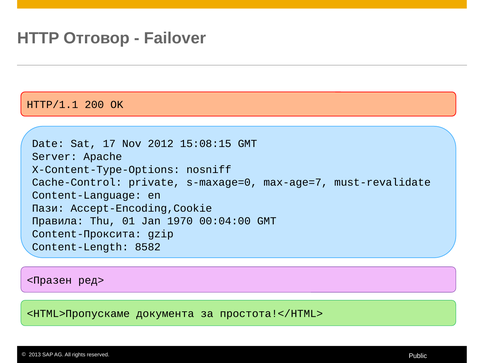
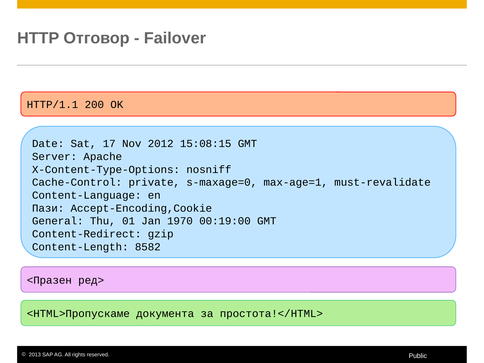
max-age=7: max-age=7 -> max-age=1
Правила: Правила -> General
00:04:00: 00:04:00 -> 00:19:00
Content-Проксита: Content-Проксита -> Content-Redirect
